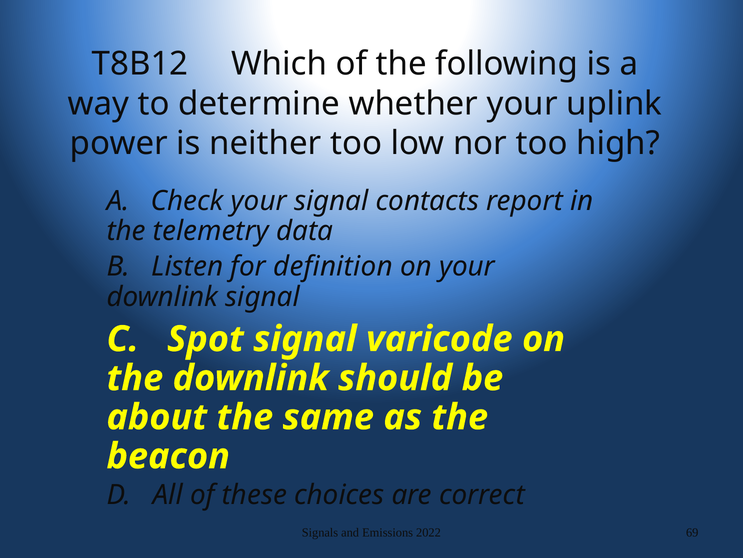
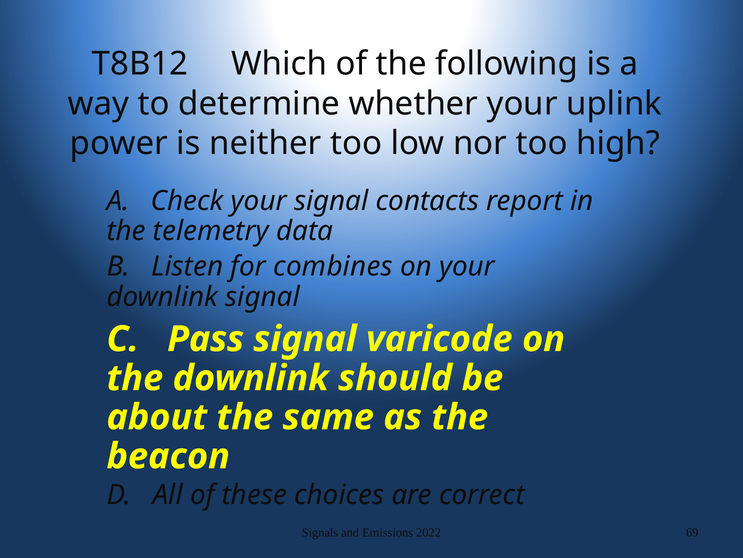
definition: definition -> combines
Spot: Spot -> Pass
